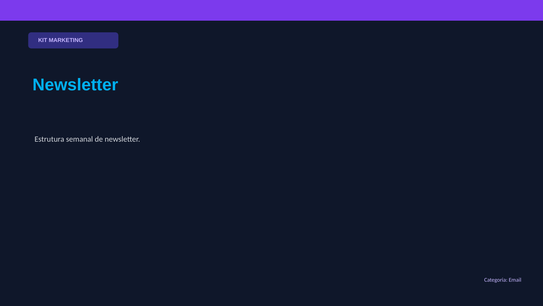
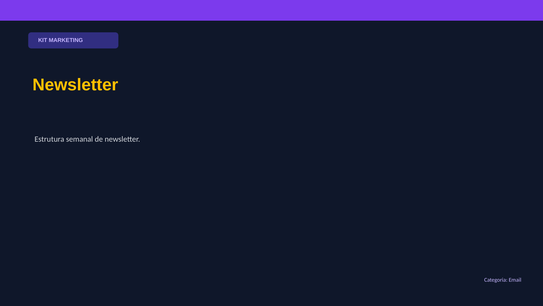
Newsletter at (75, 85) colour: light blue -> yellow
